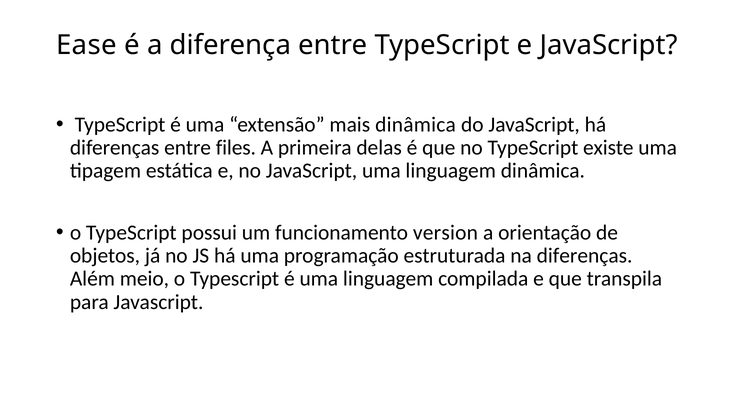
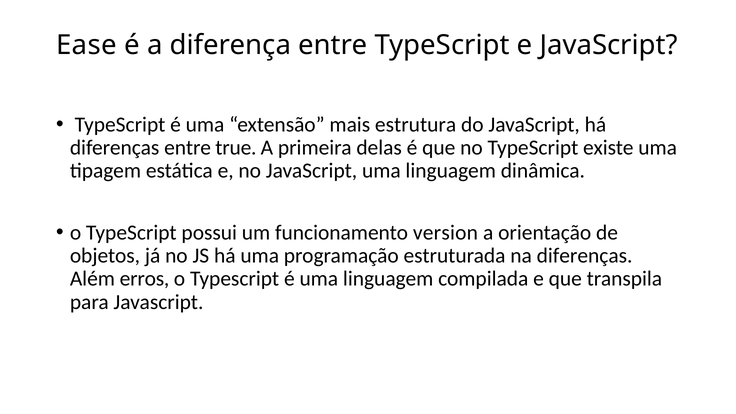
mais dinâmica: dinâmica -> estrutura
files: files -> true
meio: meio -> erros
